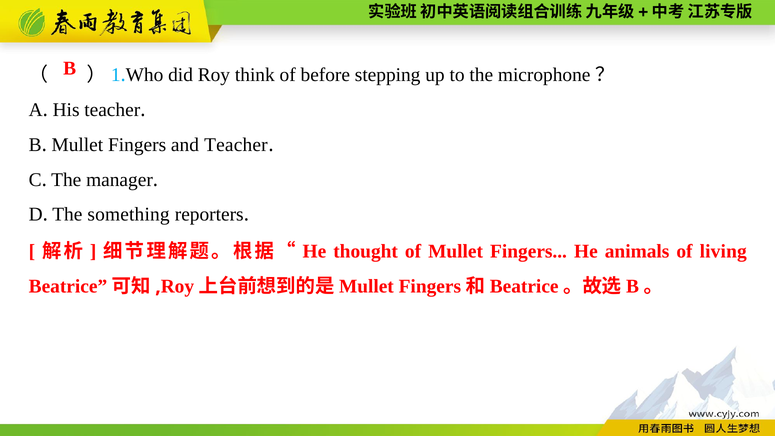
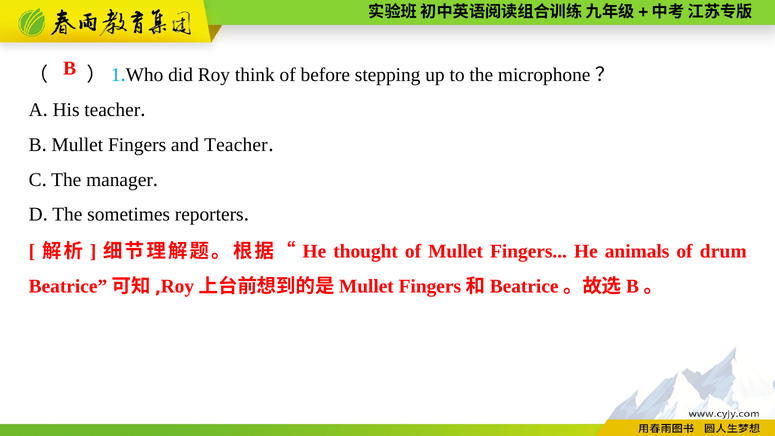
something: something -> sometimes
living: living -> drum
